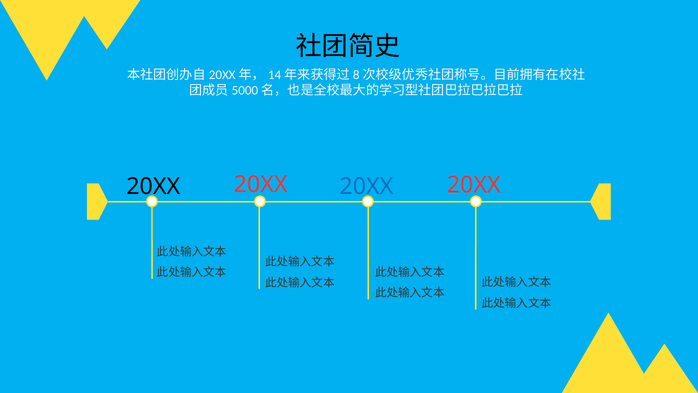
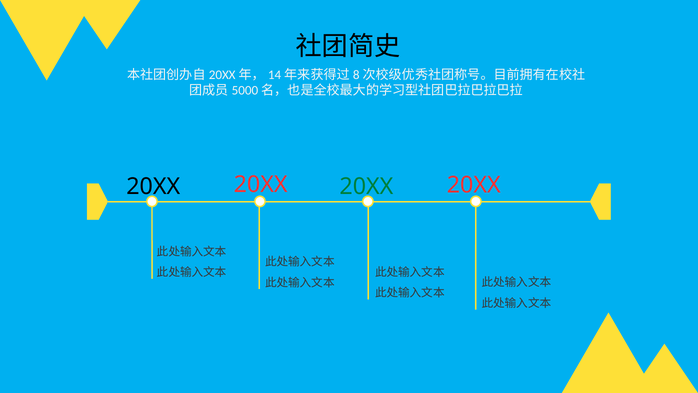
20XX at (366, 186) colour: blue -> green
